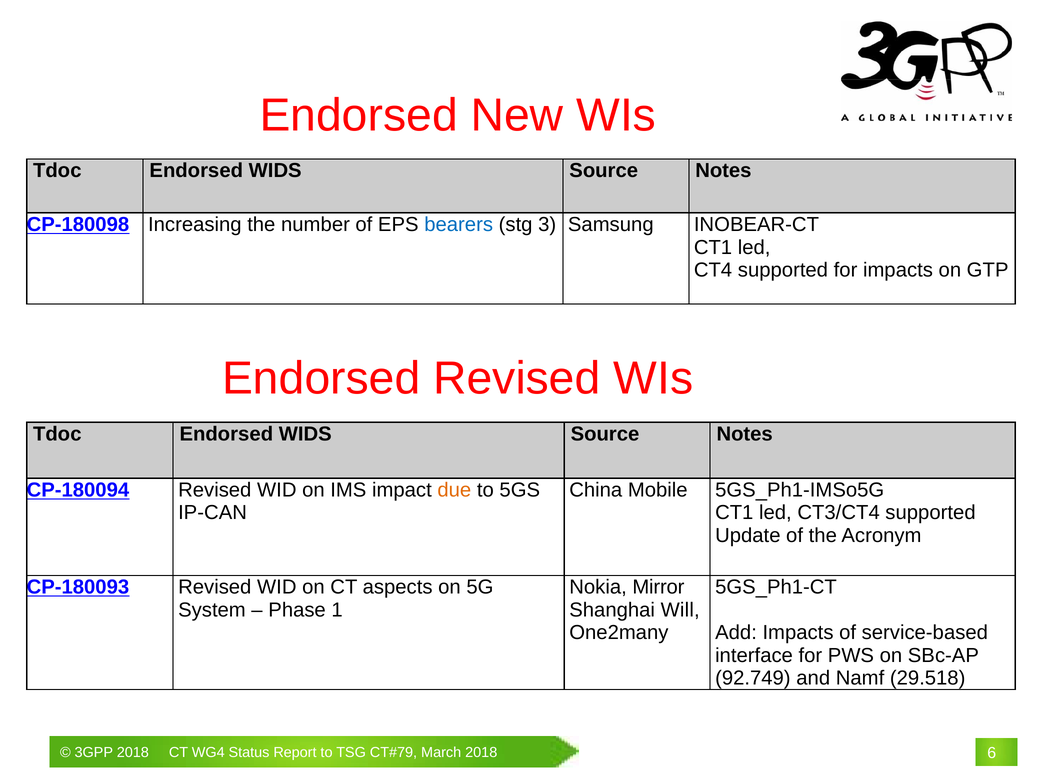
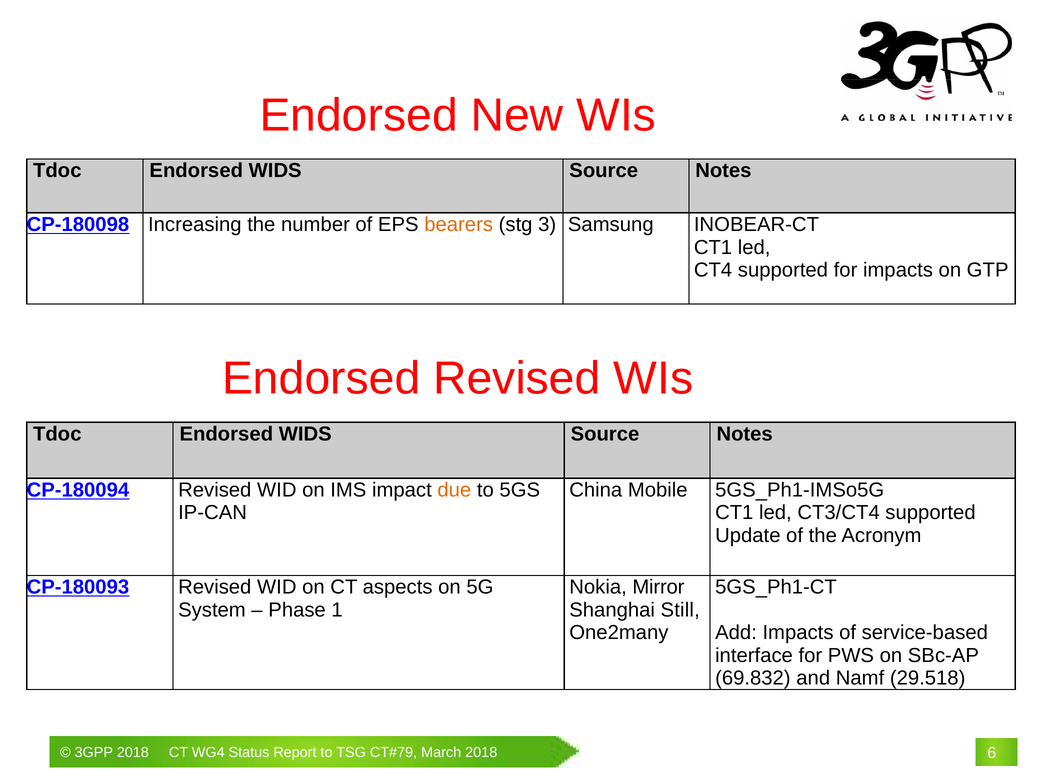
bearers colour: blue -> orange
Will: Will -> Still
92.749: 92.749 -> 69.832
